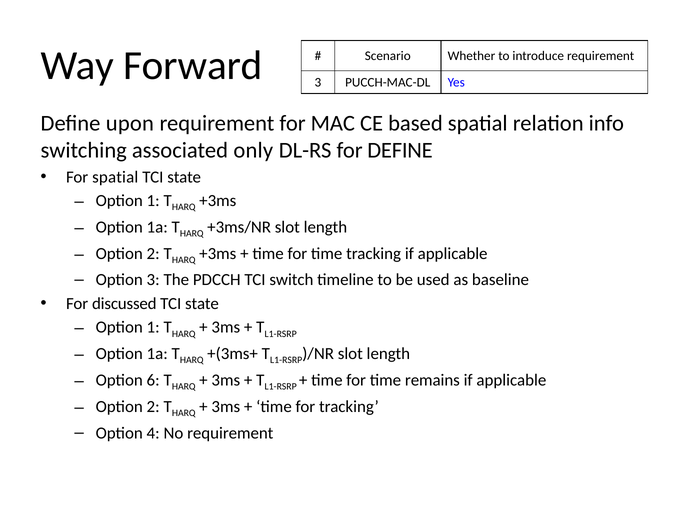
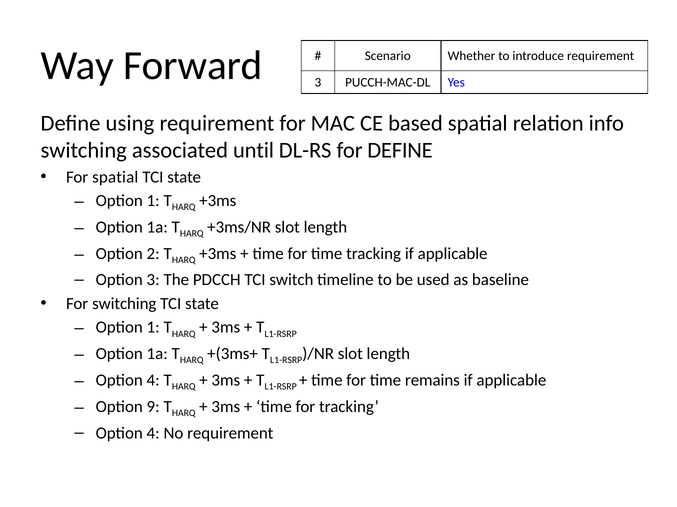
upon: upon -> using
only: only -> until
For discussed: discussed -> switching
6 at (153, 381): 6 -> 4
2 at (153, 407): 2 -> 9
